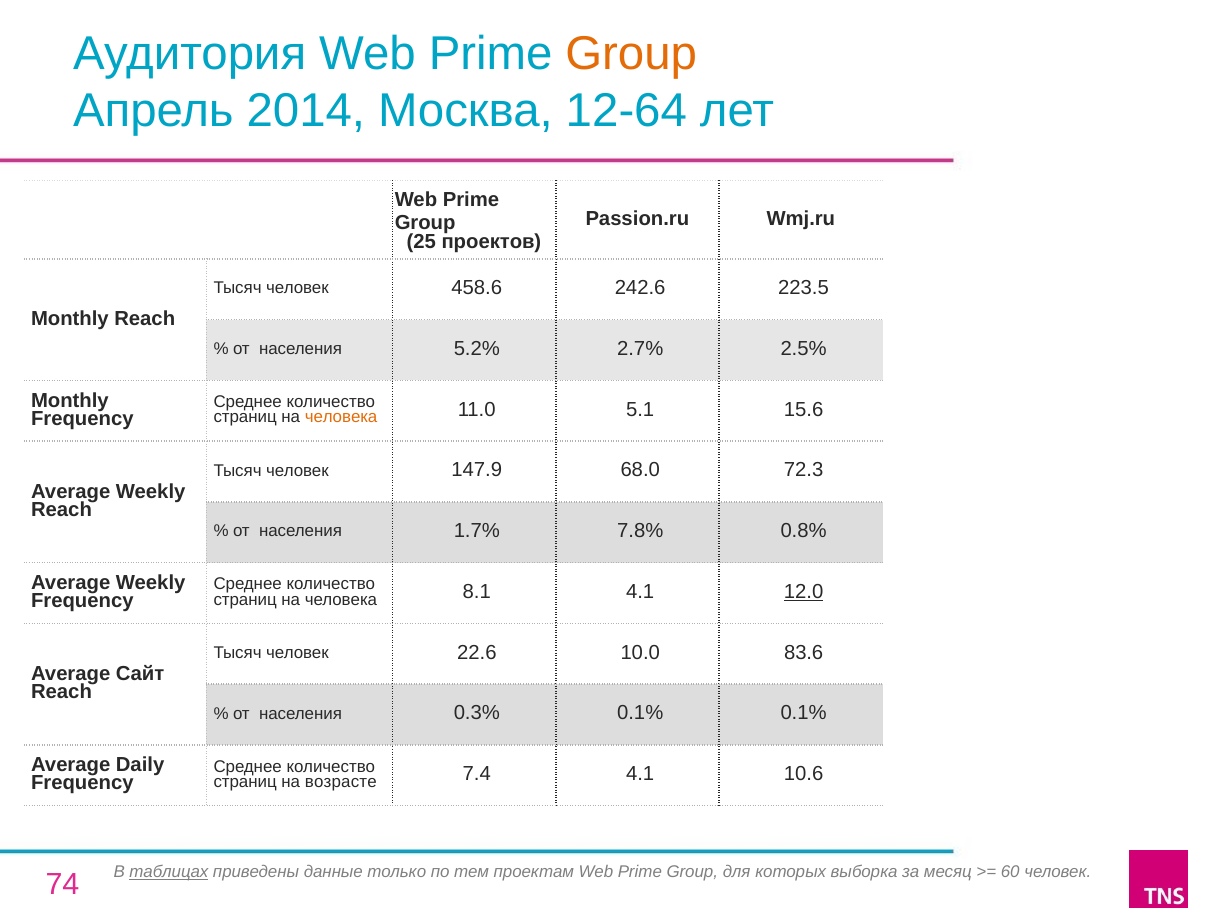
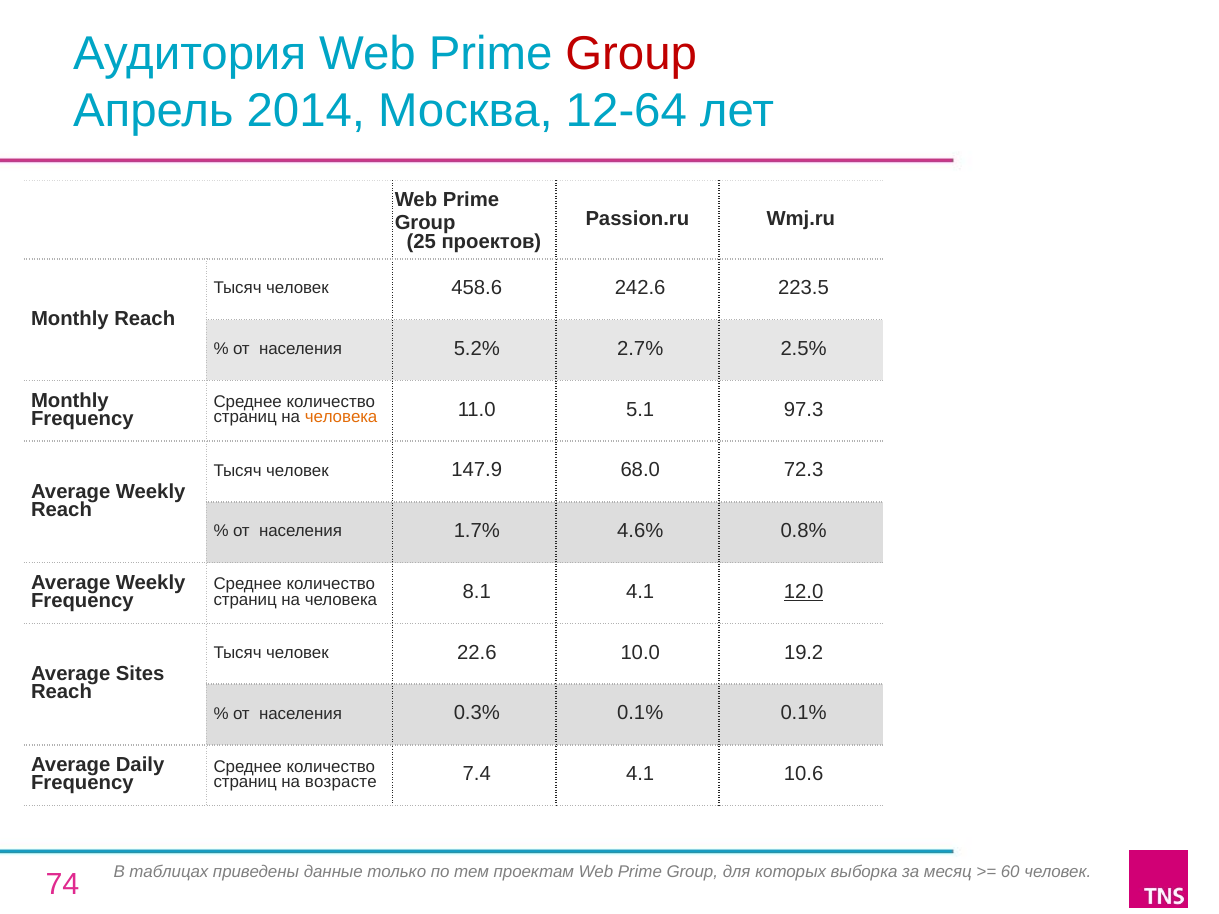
Group at (631, 54) colour: orange -> red
15.6: 15.6 -> 97.3
7.8%: 7.8% -> 4.6%
83.6: 83.6 -> 19.2
Сайт: Сайт -> Sites
таблицах underline: present -> none
